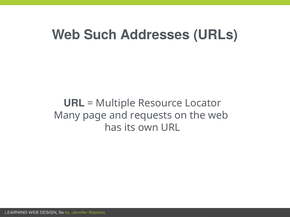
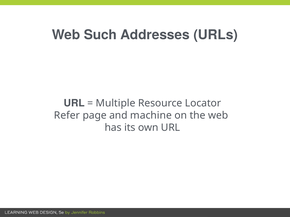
Many: Many -> Refer
requests: requests -> machine
